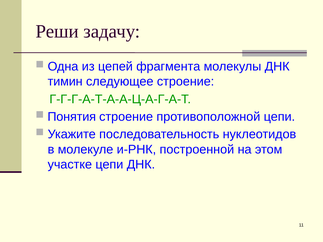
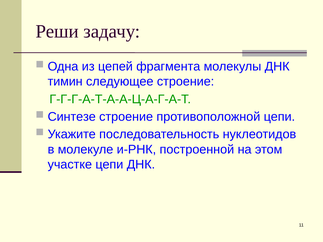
Понятия: Понятия -> Синтезе
